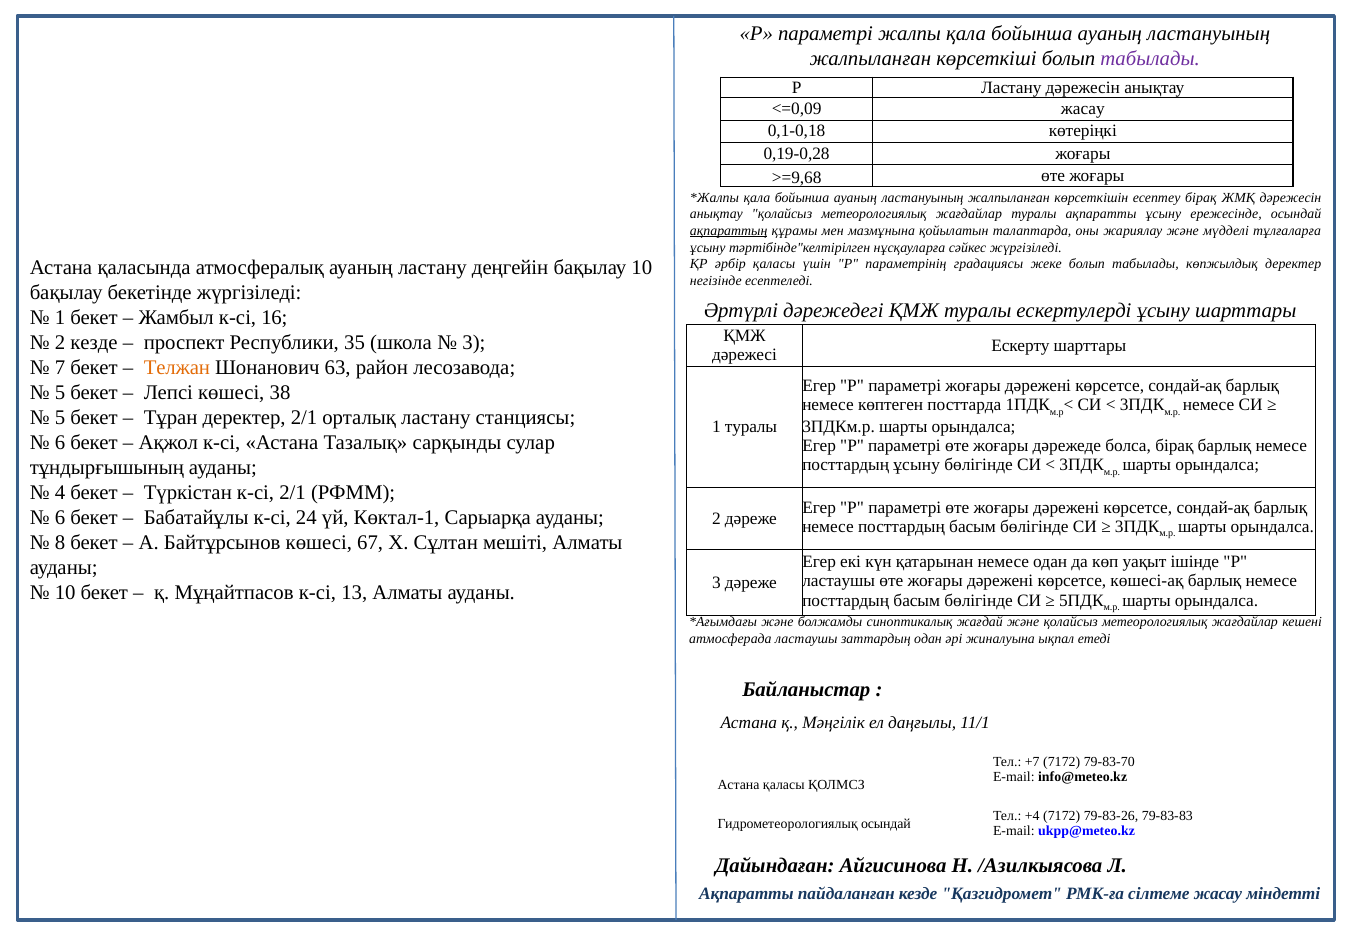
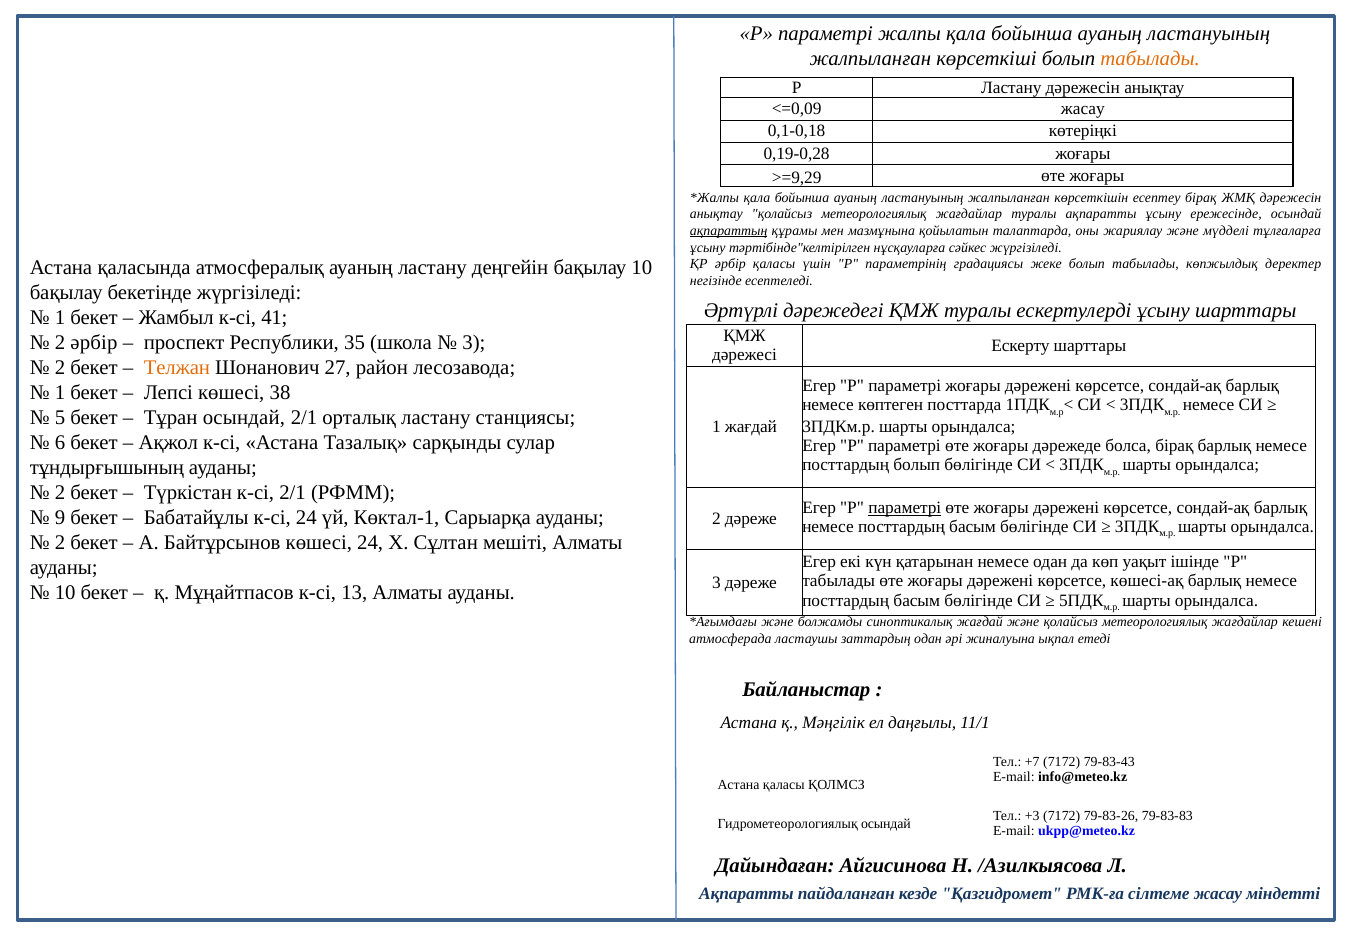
табылады at (1150, 59) colour: purple -> orange
>=9,68: >=9,68 -> >=9,29
16: 16 -> 41
2 кезде: кезде -> әрбір
7 at (60, 368): 7 -> 2
63: 63 -> 27
5 at (60, 393): 5 -> 1
Тұран деректер: деректер -> осындай
1 туралы: туралы -> жағдай
посттардың ұсыну: ұсыну -> болып
4 at (60, 493): 4 -> 2
параметрі at (905, 508) underline: none -> present
6 at (60, 517): 6 -> 9
8 at (60, 542): 8 -> 2
көшесі 67: 67 -> 24
ластаушы at (839, 581): ластаушы -> табылады
79-83-70: 79-83-70 -> 79-83-43
+4: +4 -> +3
